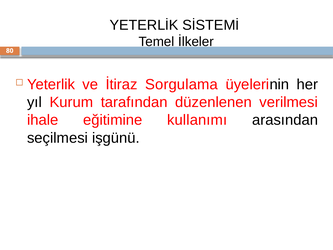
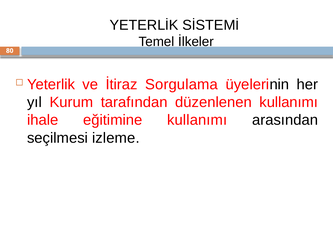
düzenlenen verilmesi: verilmesi -> kullanımı
işgünü: işgünü -> izleme
